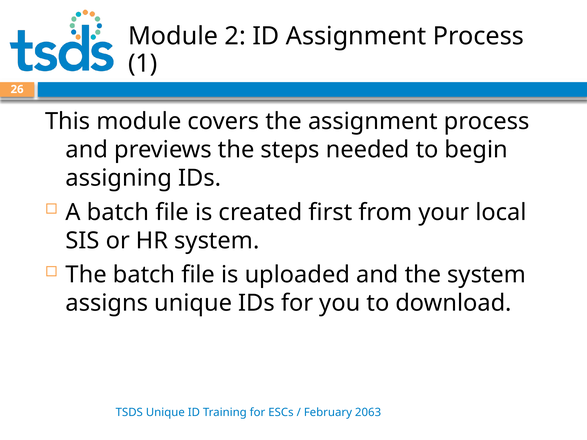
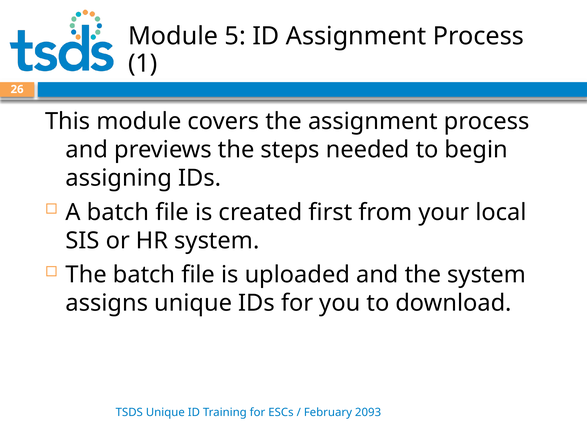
2: 2 -> 5
2063: 2063 -> 2093
